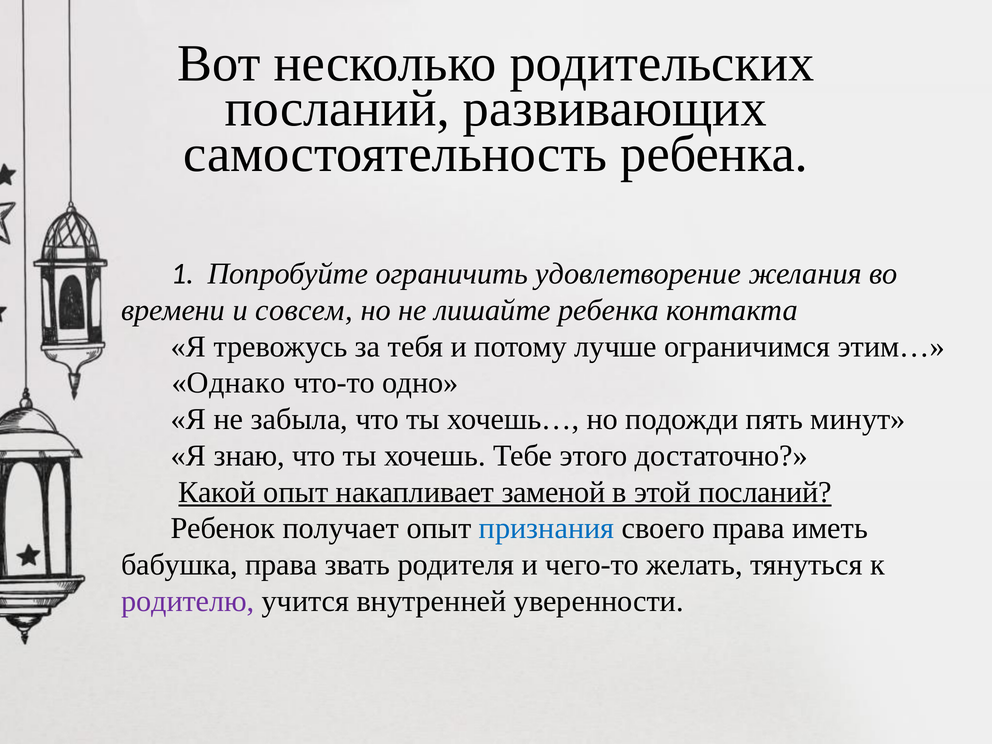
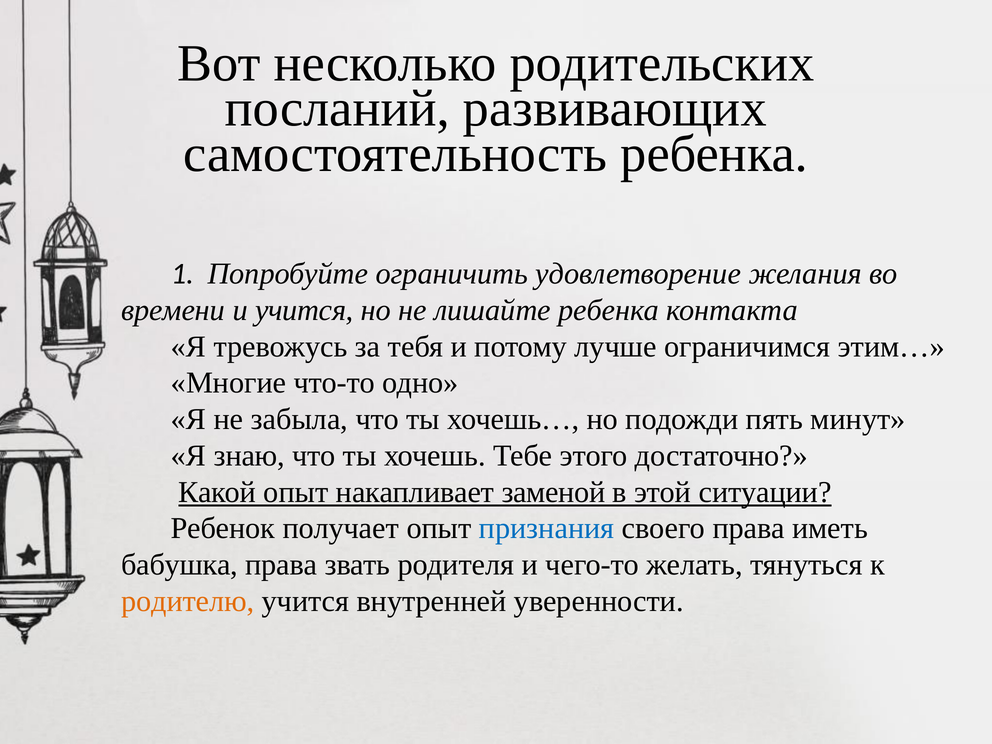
и совсем: совсем -> учится
Однако: Однако -> Многие
этой посланий: посланий -> ситуации
родителю colour: purple -> orange
